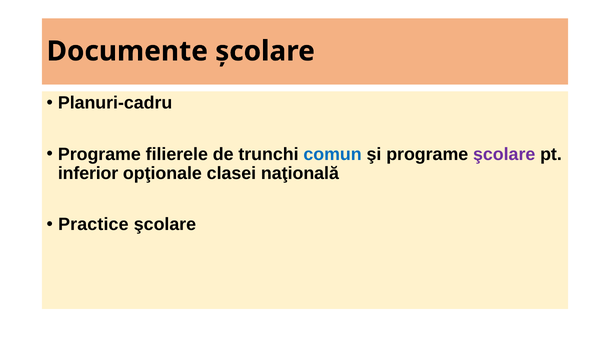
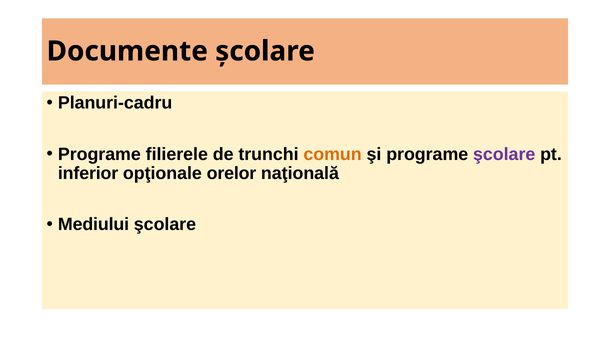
comun colour: blue -> orange
clasei: clasei -> orelor
Practice: Practice -> Mediului
